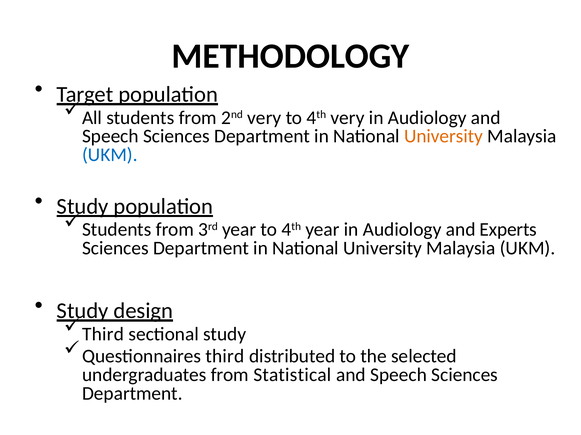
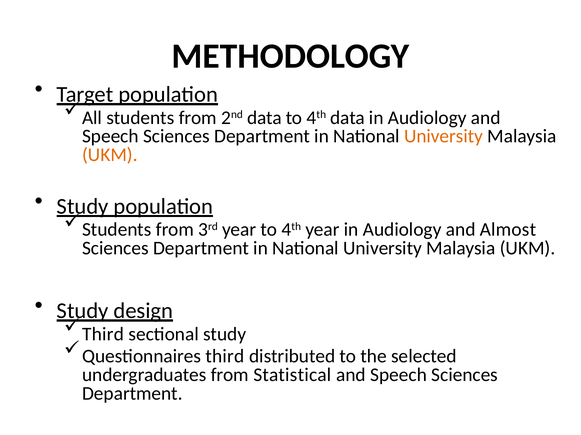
2nd very: very -> data
4th very: very -> data
UKM at (110, 155) colour: blue -> orange
Experts: Experts -> Almost
